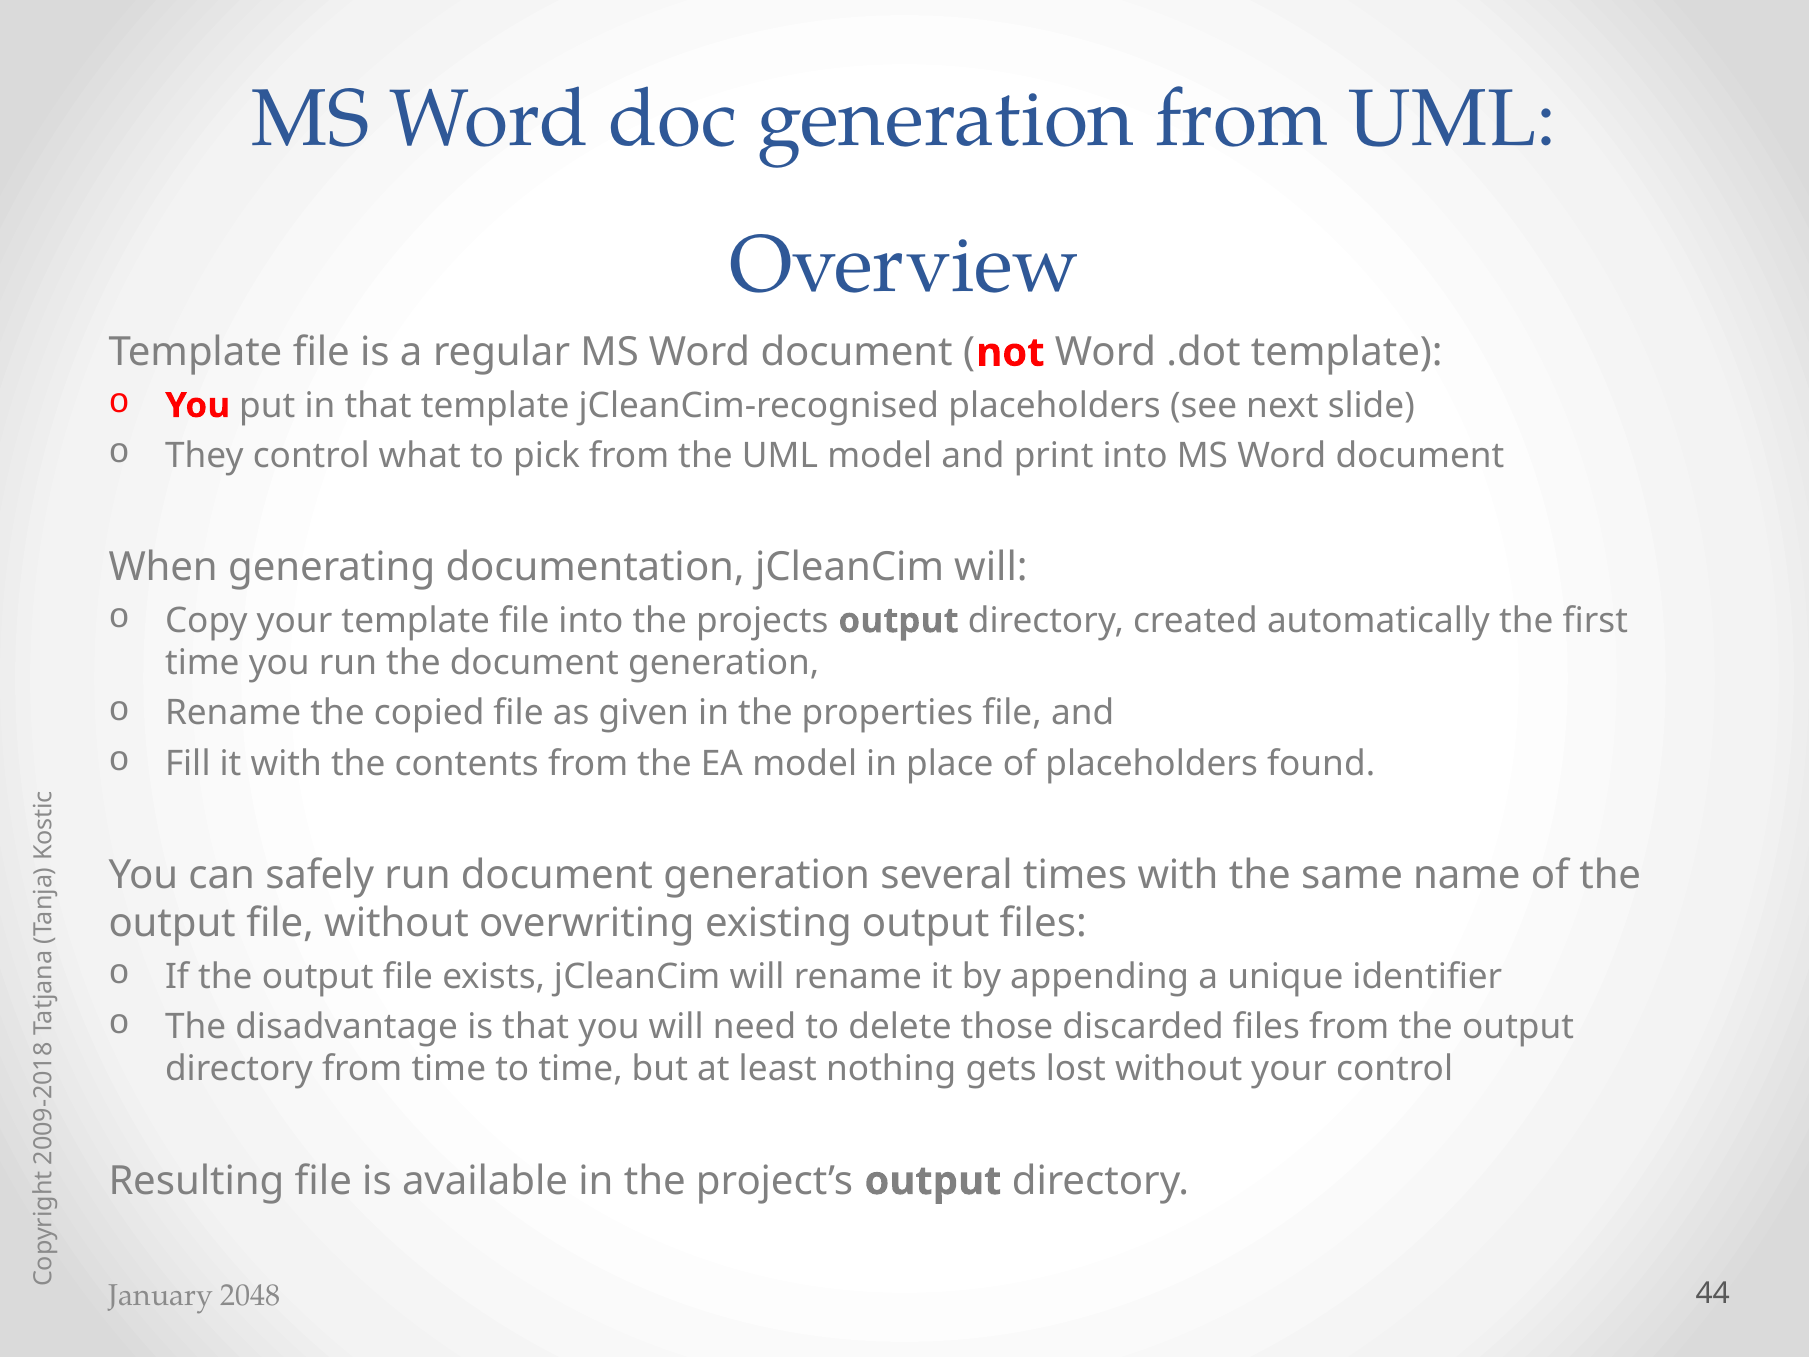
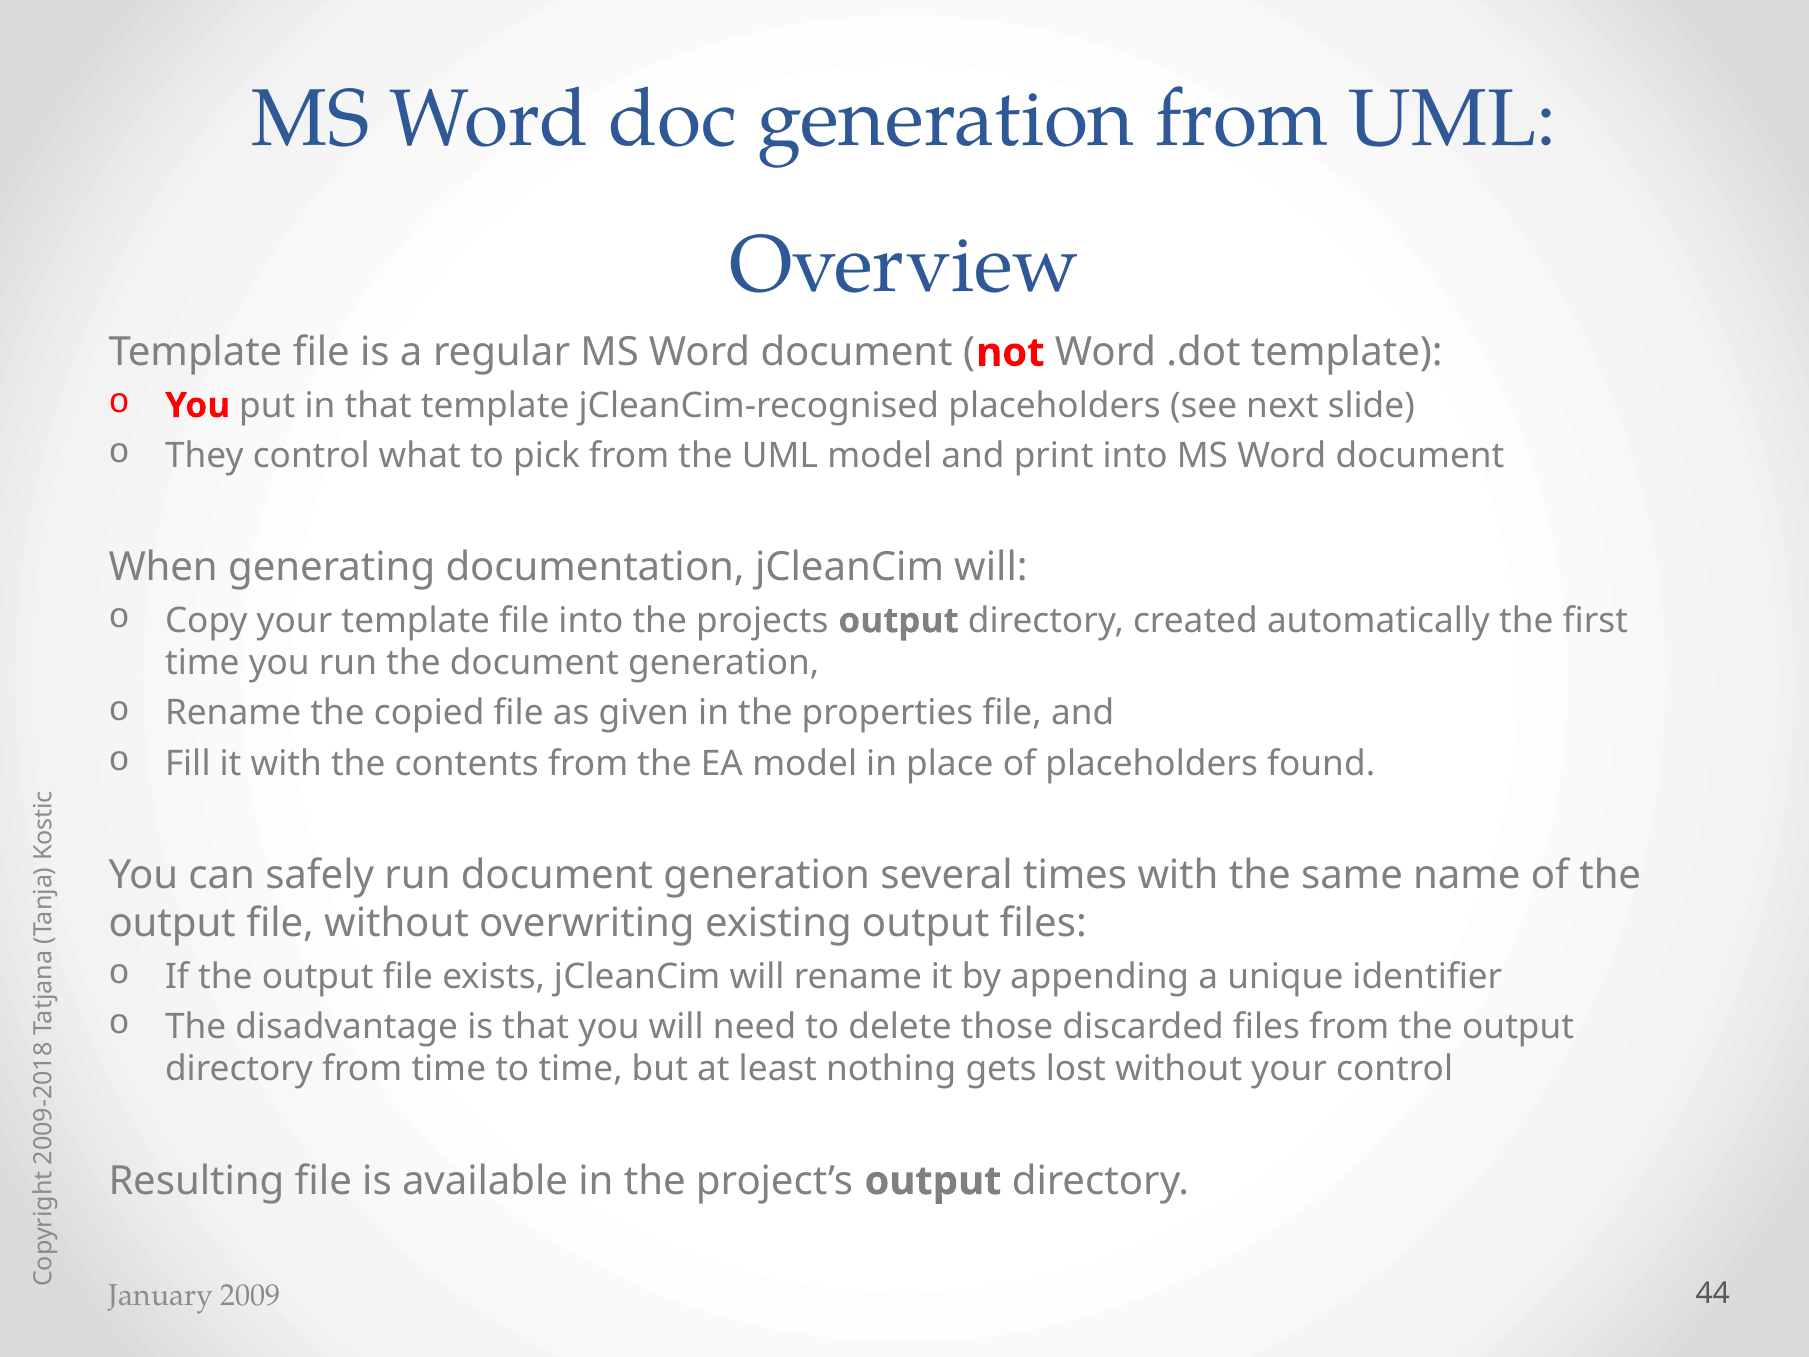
2048: 2048 -> 2009
